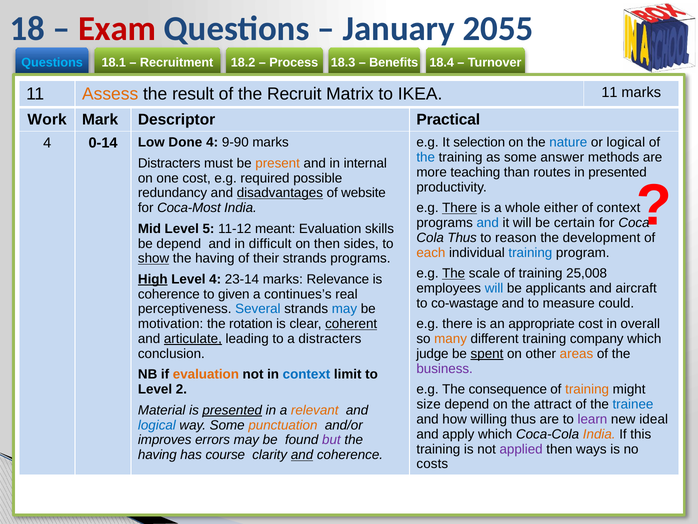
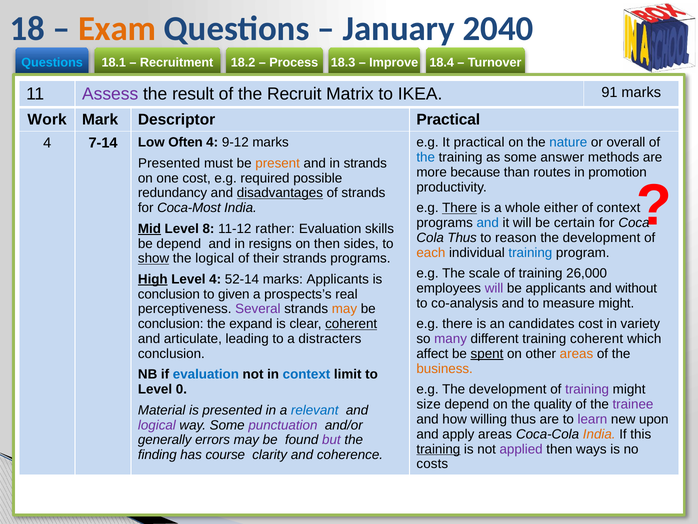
Exam colour: red -> orange
2055: 2055 -> 2040
Benefits: Benefits -> Improve
Assess colour: orange -> purple
IKEA 11: 11 -> 91
It selection: selection -> practical
or logical: logical -> overall
0-14: 0-14 -> 7-14
Done: Done -> Often
9-90: 9-90 -> 9-12
Distracters at (169, 163): Distracters -> Presented
in internal: internal -> strands
teaching: teaching -> because
in presented: presented -> promotion
of website: website -> strands
Mid underline: none -> present
5: 5 -> 8
meant: meant -> rather
difficult: difficult -> resigns
having at (215, 258): having -> logical
The at (454, 273) underline: present -> none
25,008: 25,008 -> 26,000
23-14: 23-14 -> 52-14
marks Relevance: Relevance -> Applicants
will at (494, 288) colour: blue -> purple
aircraft: aircraft -> without
coherence at (169, 294): coherence -> conclusion
continues’s: continues’s -> prospects’s
co-wastage: co-wastage -> co-analysis
measure could: could -> might
Several colour: blue -> purple
may at (344, 309) colour: blue -> orange
motivation at (171, 324): motivation -> conclusion
rotation: rotation -> expand
appropriate: appropriate -> candidates
overall: overall -> variety
articulate underline: present -> none
many colour: orange -> purple
training company: company -> coherent
judge: judge -> affect
business colour: purple -> orange
evaluation at (206, 374) colour: orange -> blue
2: 2 -> 0
e.g The consequence: consequence -> development
training at (587, 389) colour: orange -> purple
attract: attract -> quality
trainee colour: blue -> purple
presented at (232, 410) underline: present -> none
relevant colour: orange -> blue
ideal: ideal -> upon
logical at (157, 425) colour: blue -> purple
punctuation colour: orange -> purple
apply which: which -> areas
improves: improves -> generally
training at (438, 449) underline: none -> present
having at (157, 454): having -> finding
and at (302, 454) underline: present -> none
